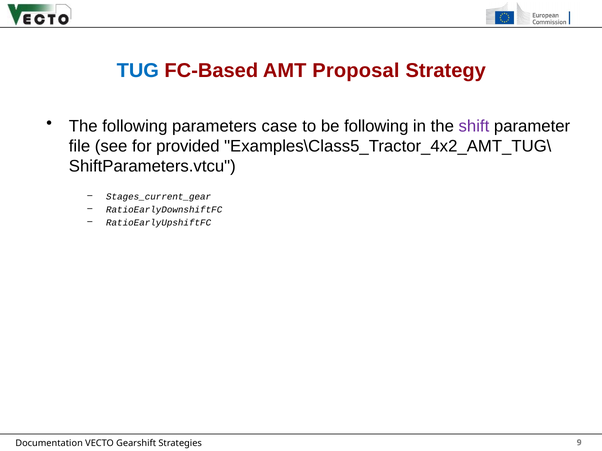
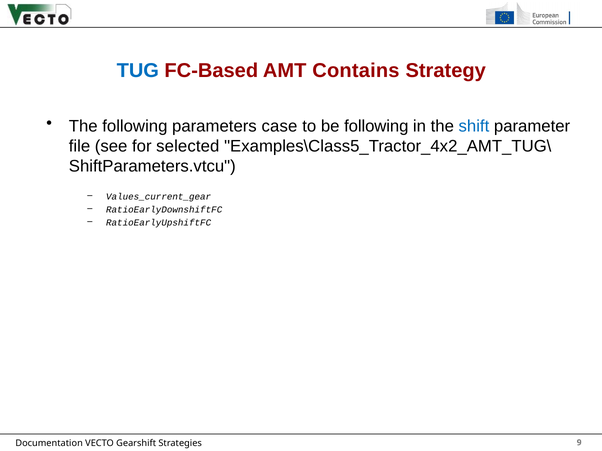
Proposal: Proposal -> Contains
shift colour: purple -> blue
provided: provided -> selected
Stages_current_gear: Stages_current_gear -> Values_current_gear
